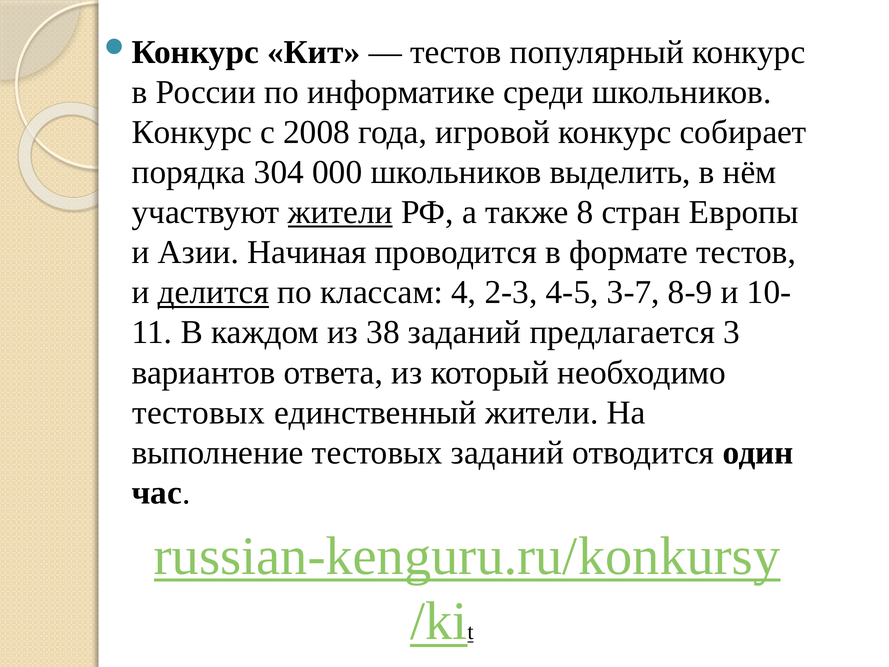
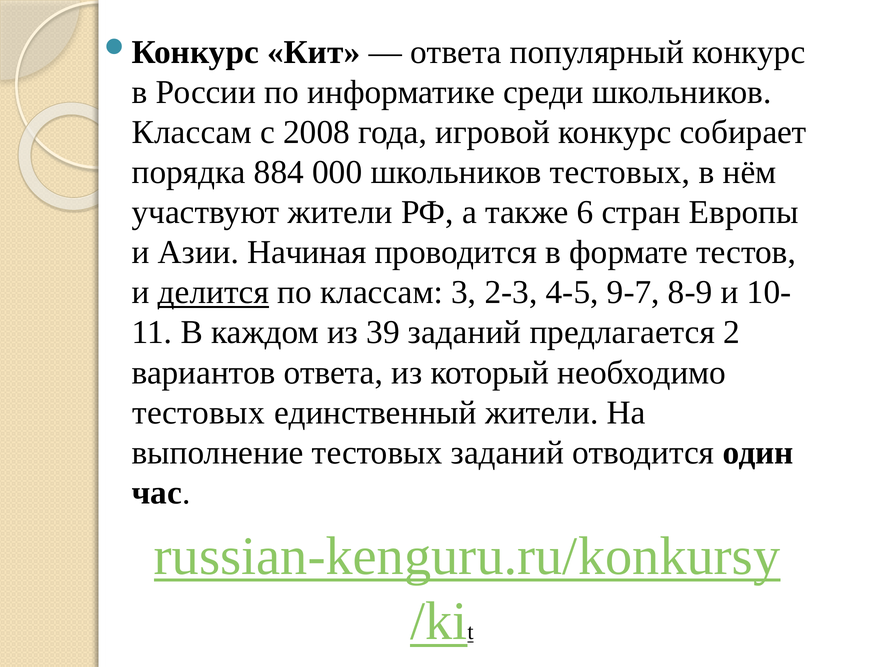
тестов at (456, 52): тестов -> ответа
Конкурс at (192, 132): Конкурс -> Классам
304: 304 -> 884
школьников выделить: выделить -> тестовых
жители at (340, 212) underline: present -> none
8: 8 -> 6
4: 4 -> 3
3-7: 3-7 -> 9-7
38: 38 -> 39
3: 3 -> 2
